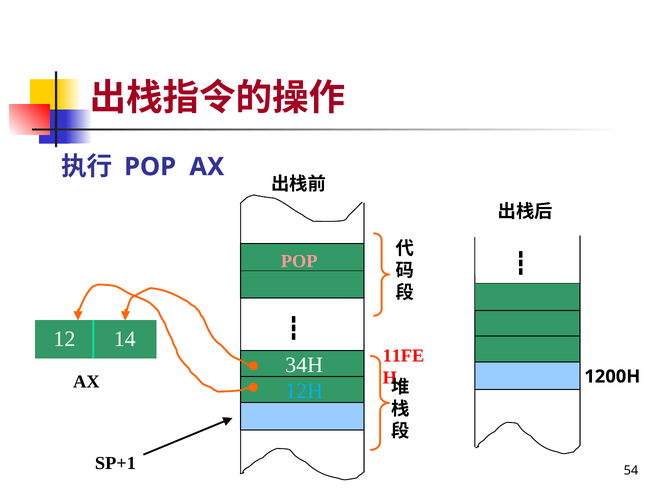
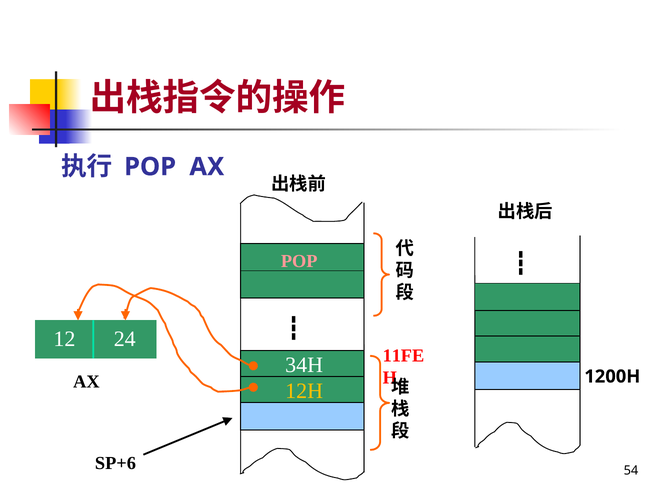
14: 14 -> 24
12H colour: light blue -> yellow
SP+1: SP+1 -> SP+6
